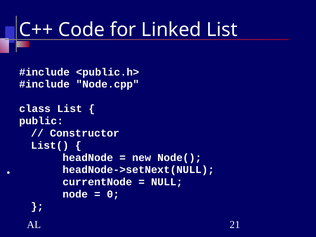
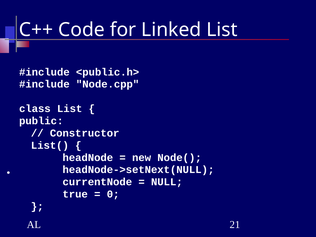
node: node -> true
